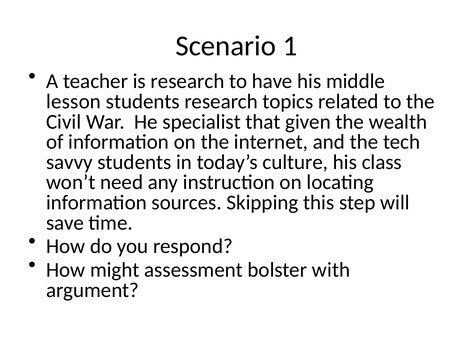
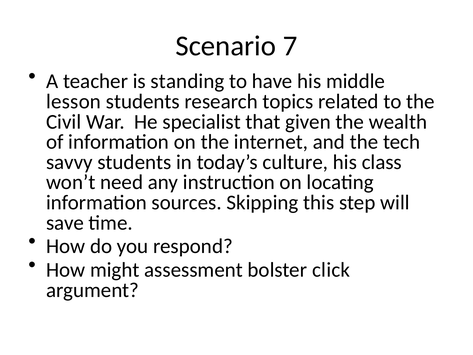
1: 1 -> 7
is research: research -> standing
with: with -> click
